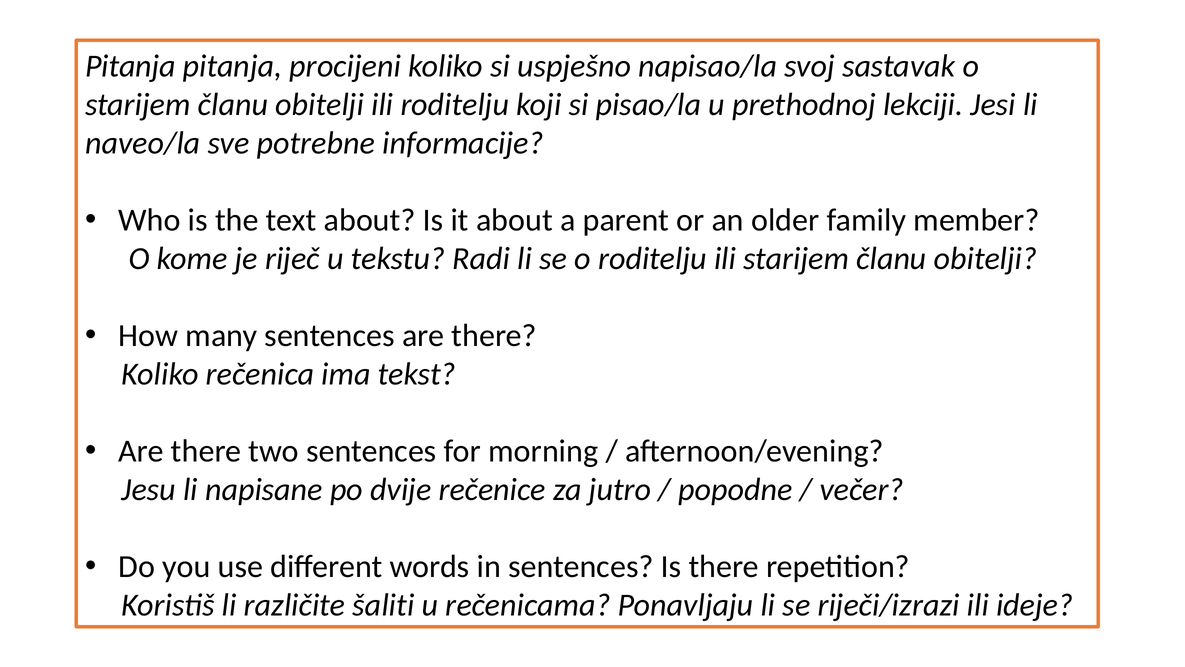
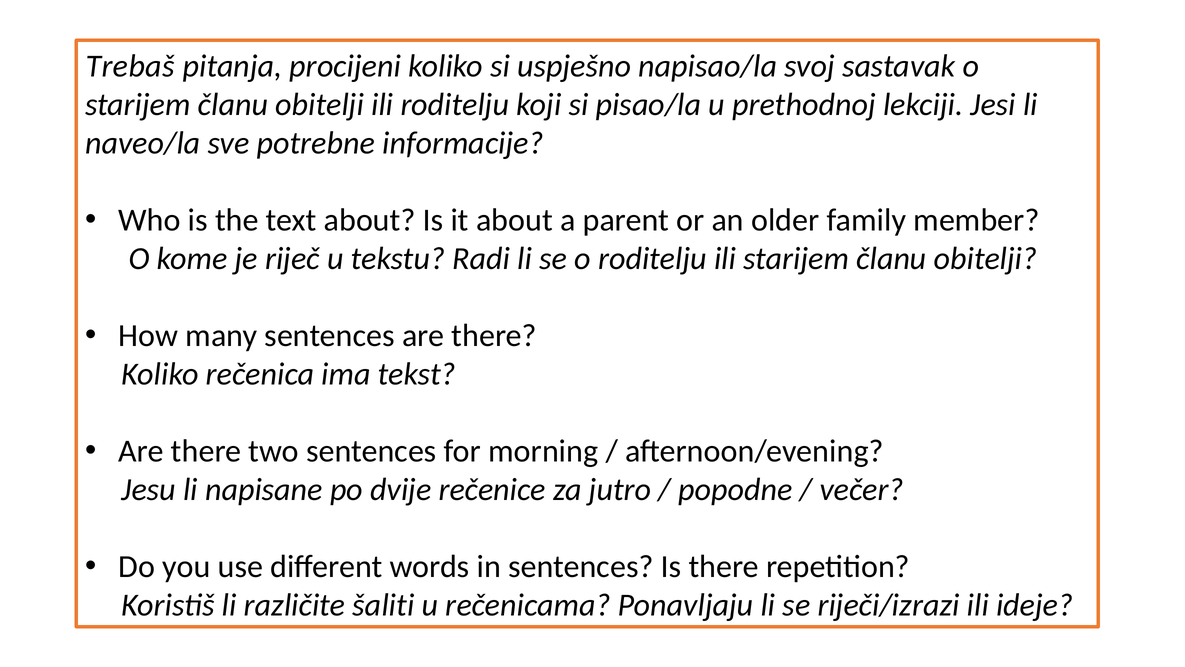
Pitanja at (130, 66): Pitanja -> Trebaš
